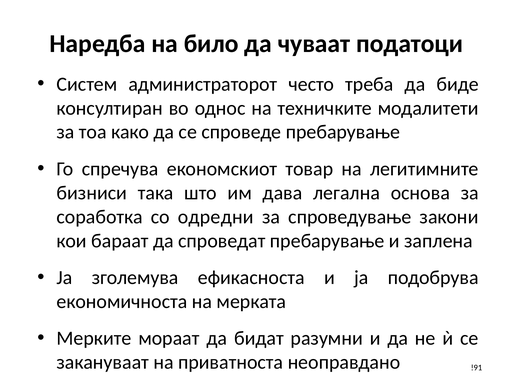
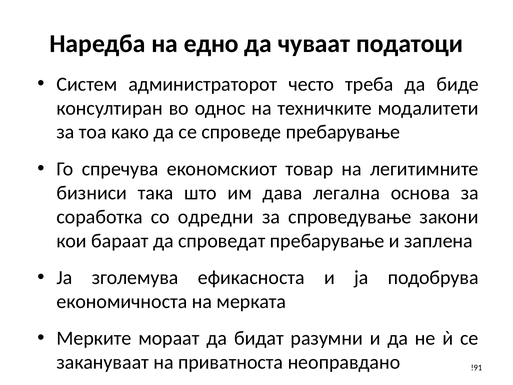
било: било -> едно
